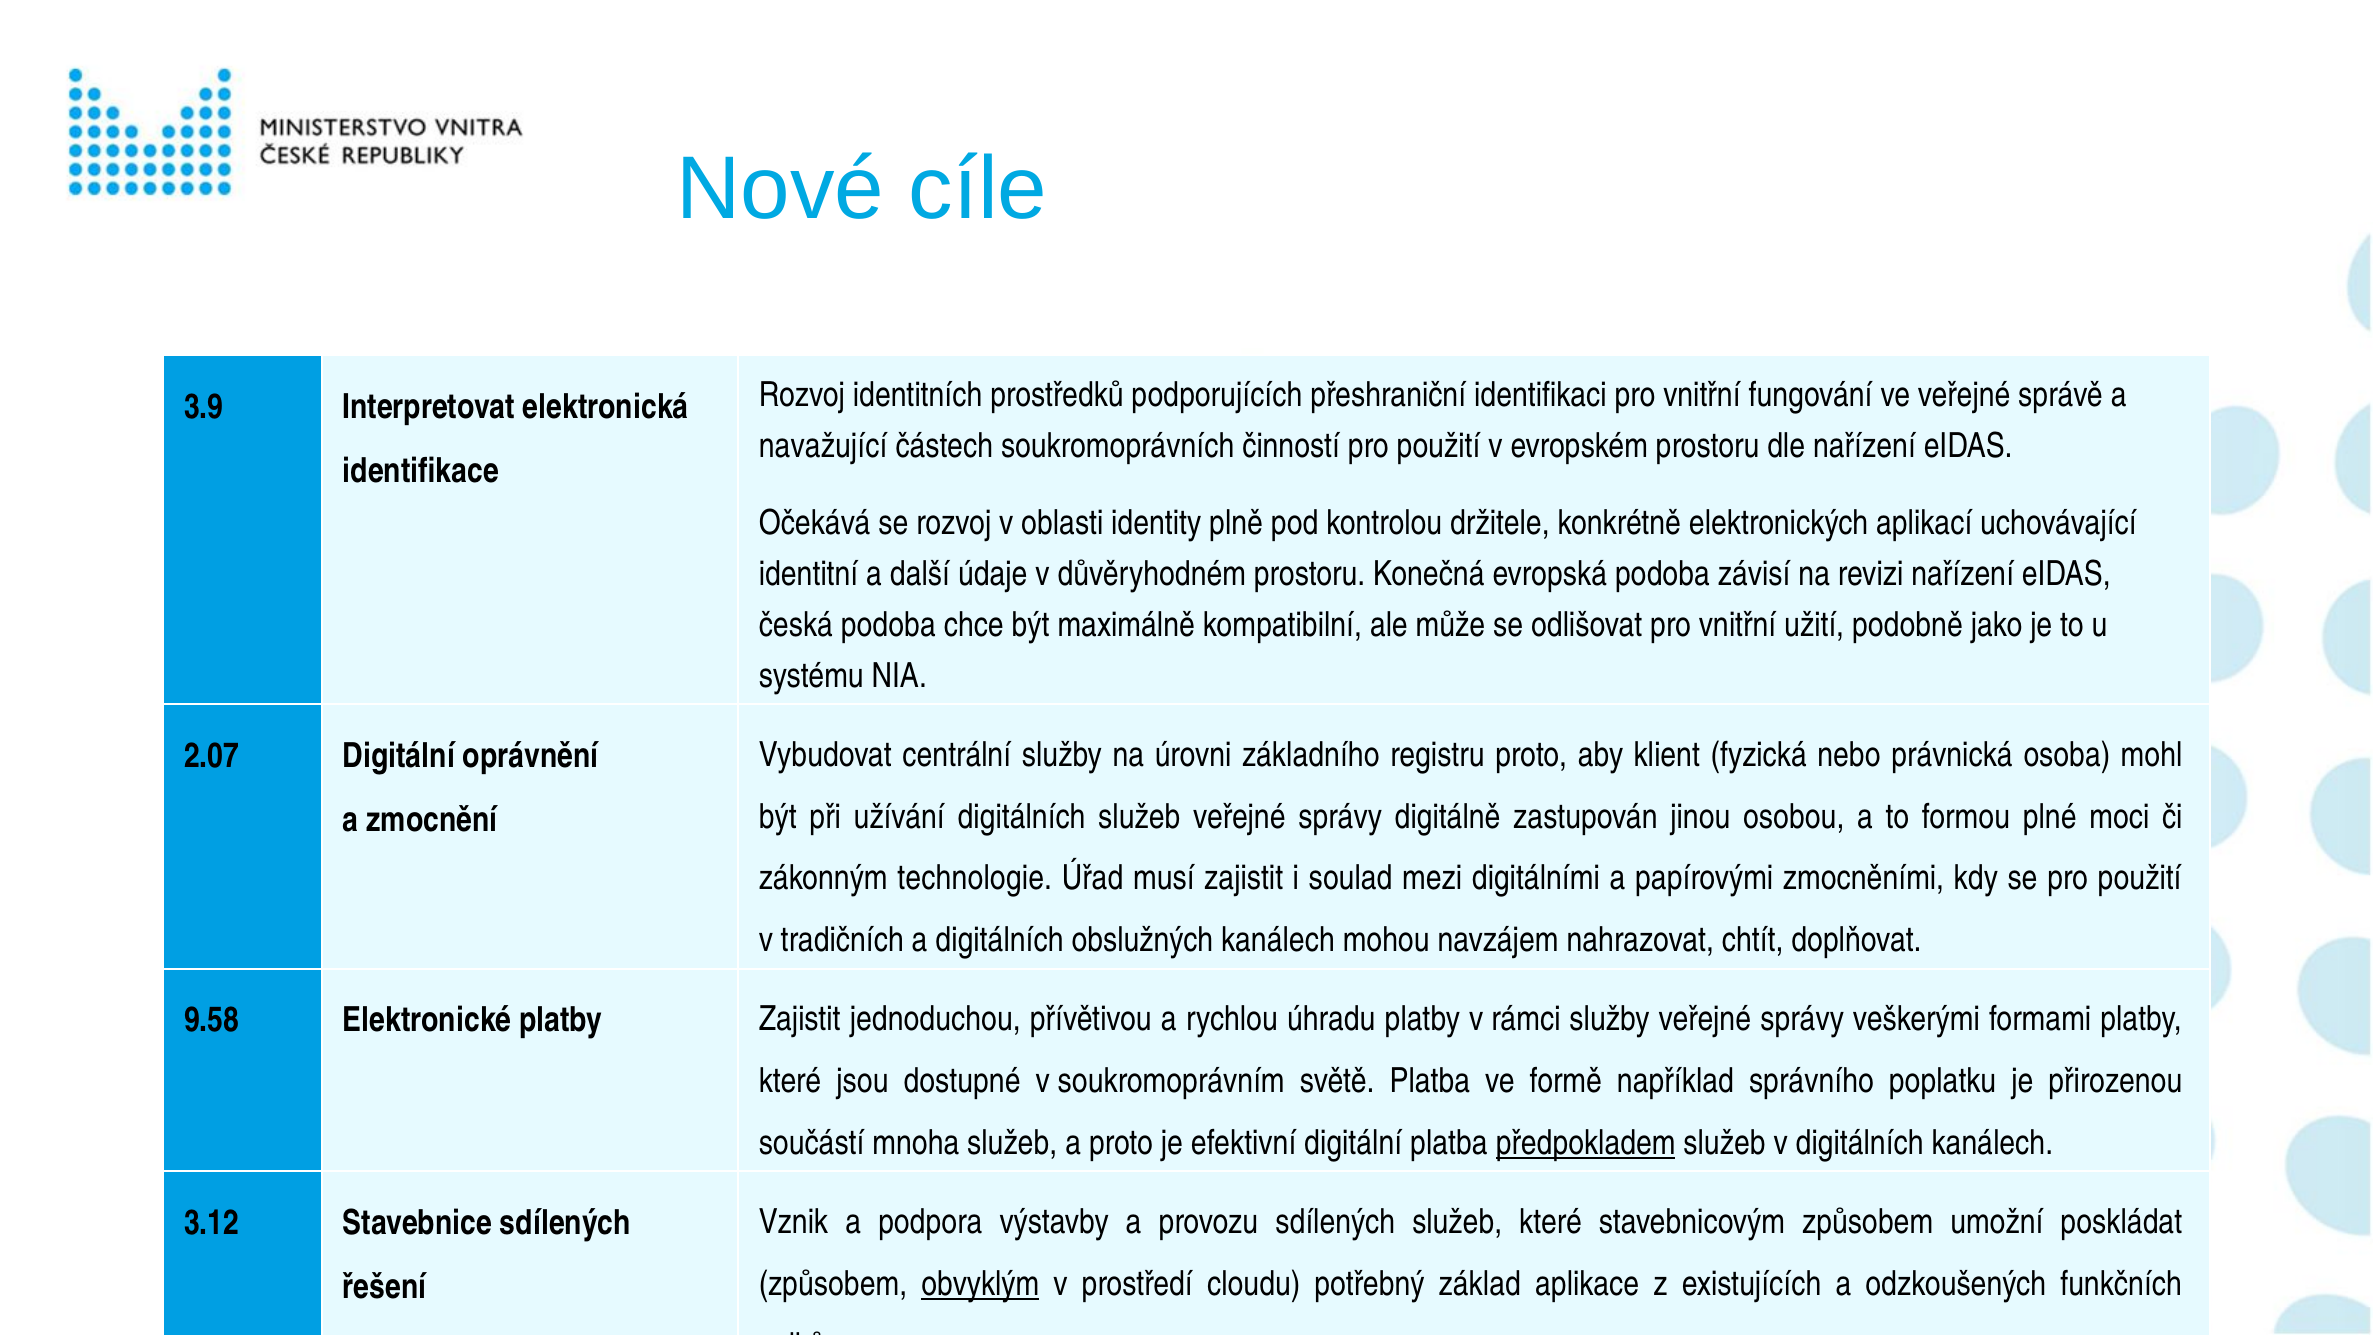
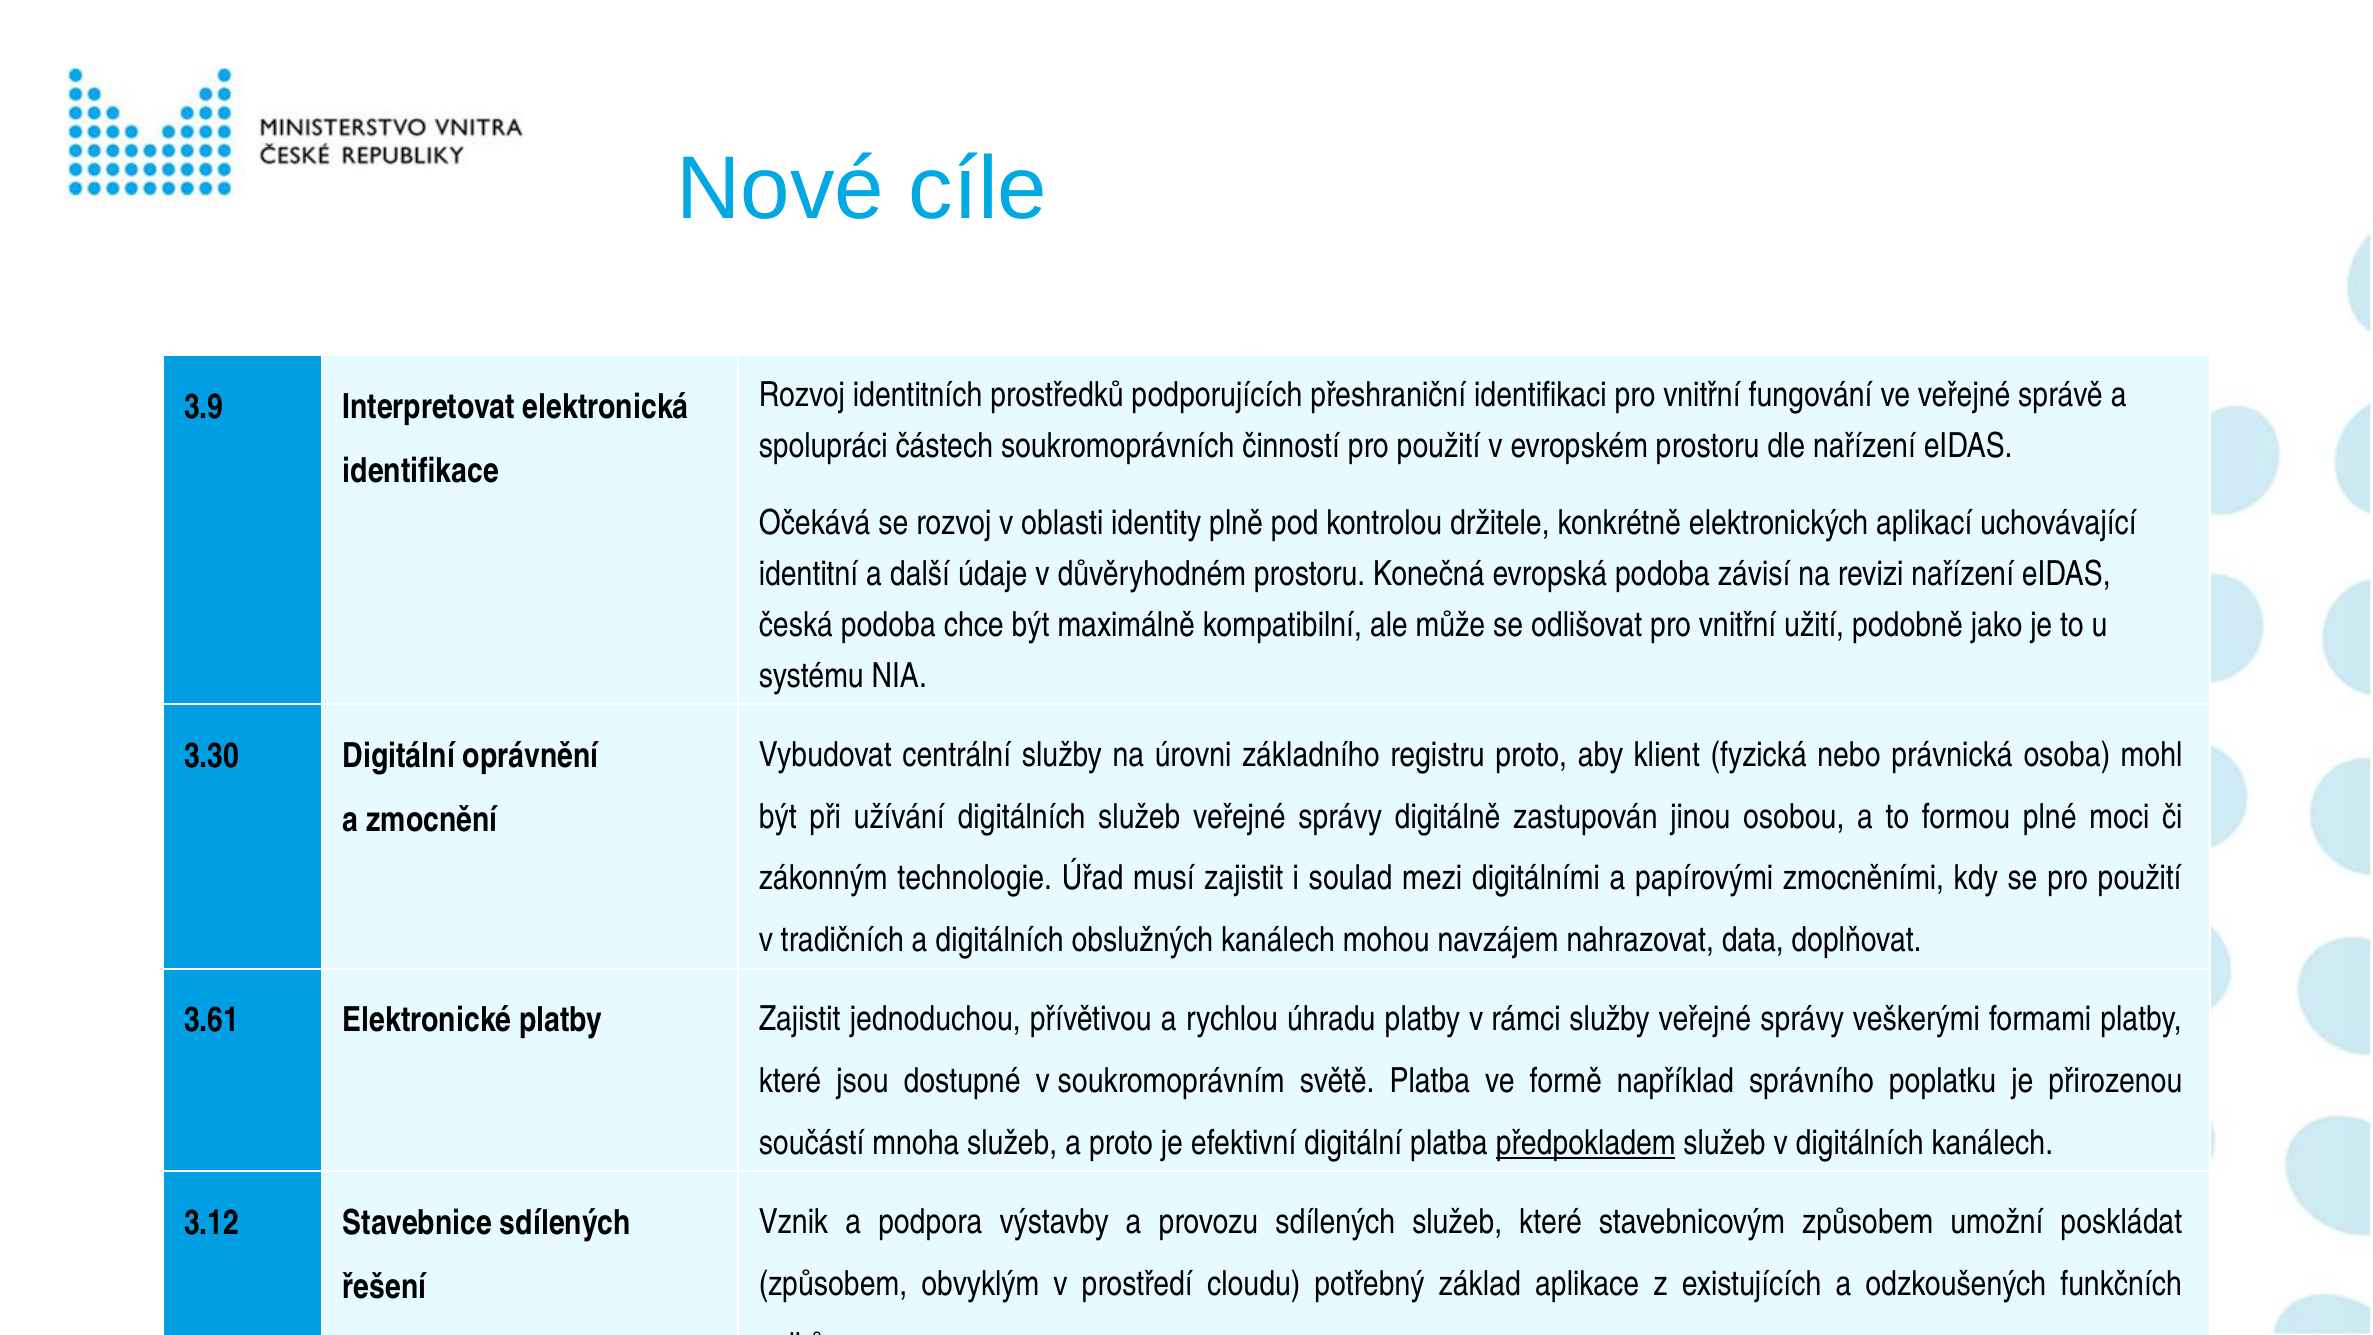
navažující: navažující -> spolupráci
2.07: 2.07 -> 3.30
chtít: chtít -> data
9.58: 9.58 -> 3.61
obvyklým underline: present -> none
